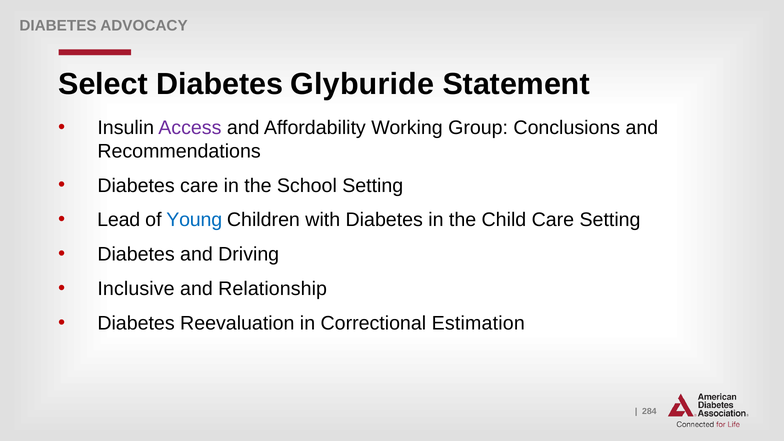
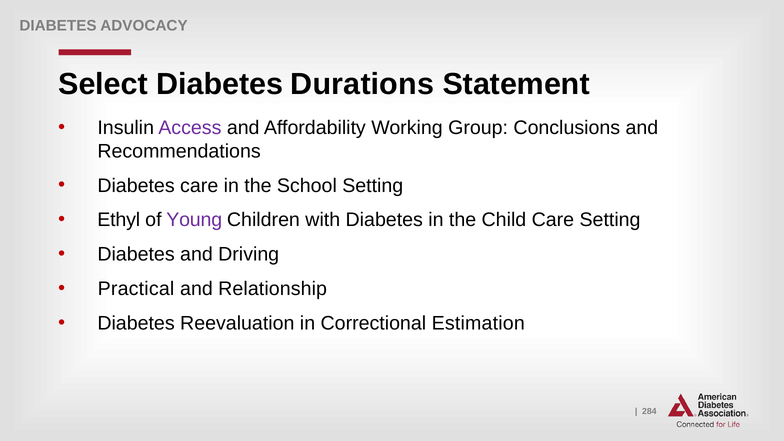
Glyburide: Glyburide -> Durations
Lead: Lead -> Ethyl
Young colour: blue -> purple
Inclusive: Inclusive -> Practical
